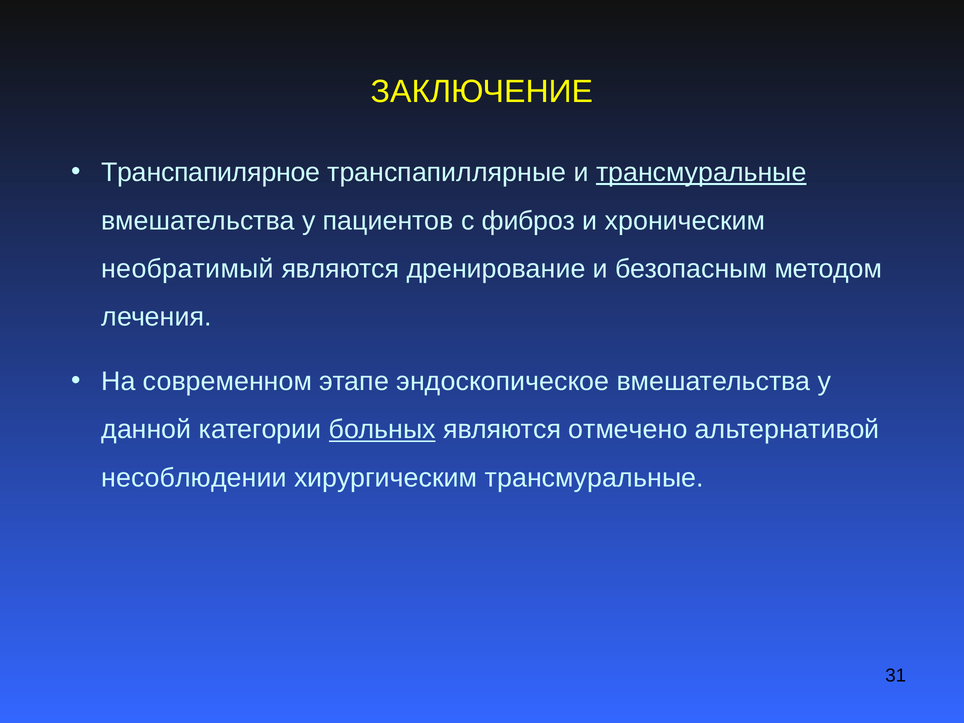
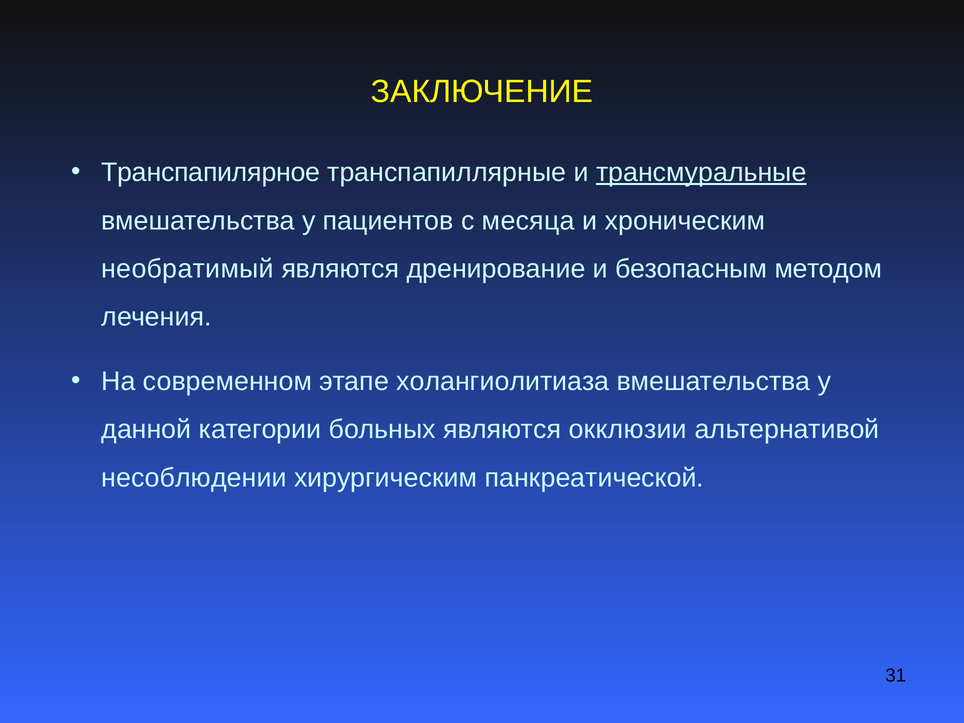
фиброз: фиброз -> месяца
эндоскопическое: эндоскопическое -> холангиолитиаза
больных underline: present -> none
отмечено: отмечено -> окклюзии
хирургическим трансмуральные: трансмуральные -> панкреатической
